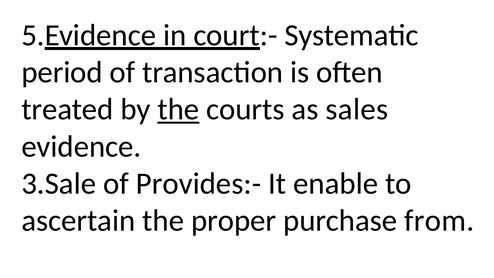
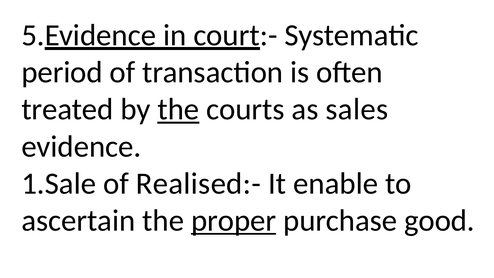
3.Sale: 3.Sale -> 1.Sale
Provides:-: Provides:- -> Realised:-
proper underline: none -> present
from: from -> good
